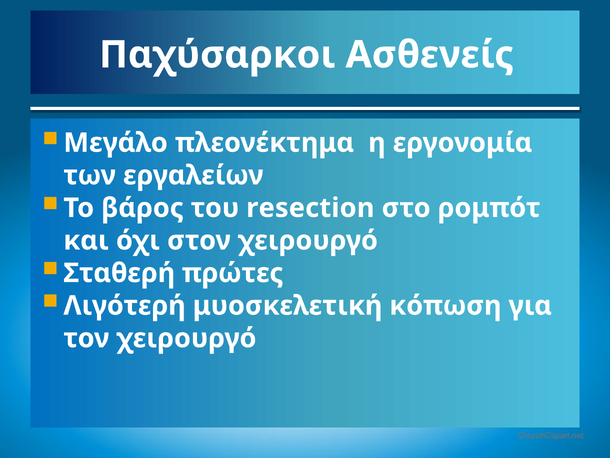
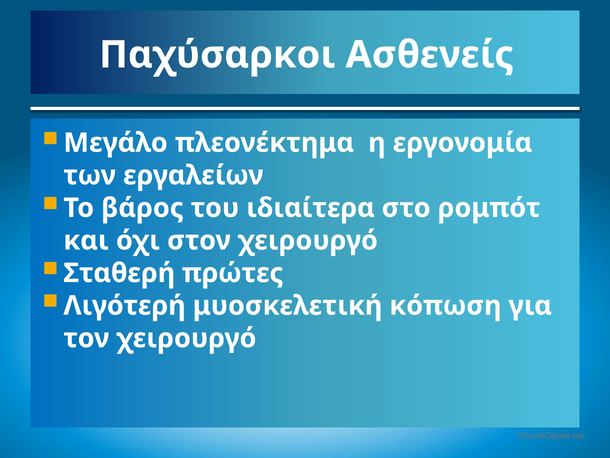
resection: resection -> ιδιαίτερα
